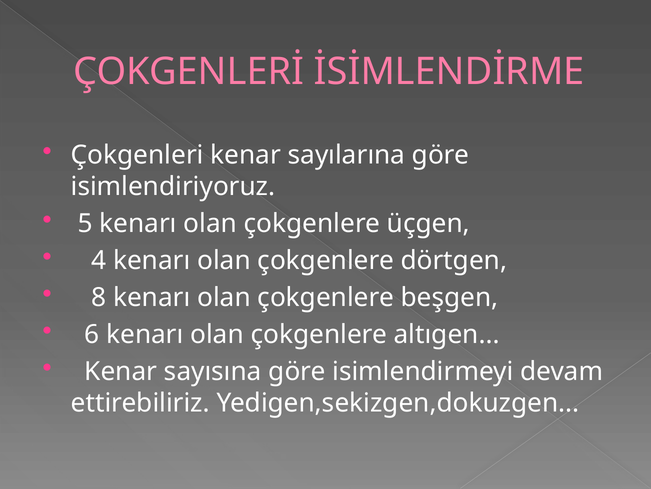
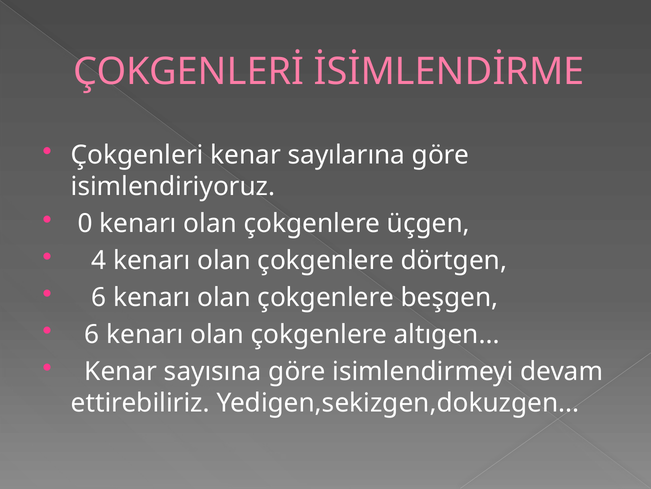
5: 5 -> 0
8 at (99, 297): 8 -> 6
